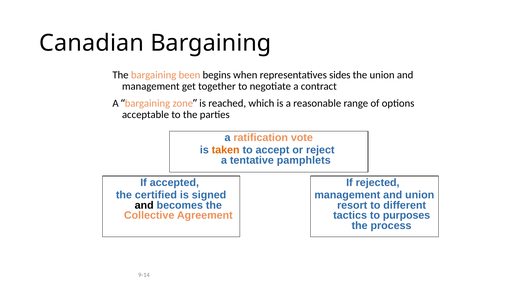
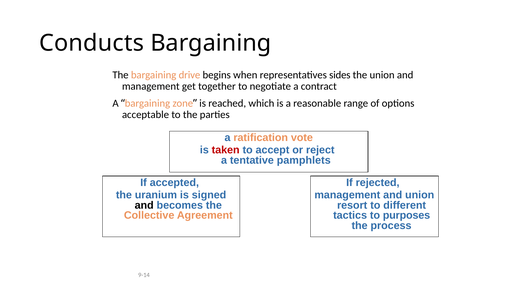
Canadian: Canadian -> Conducts
been: been -> drive
taken colour: orange -> red
certified: certified -> uranium
